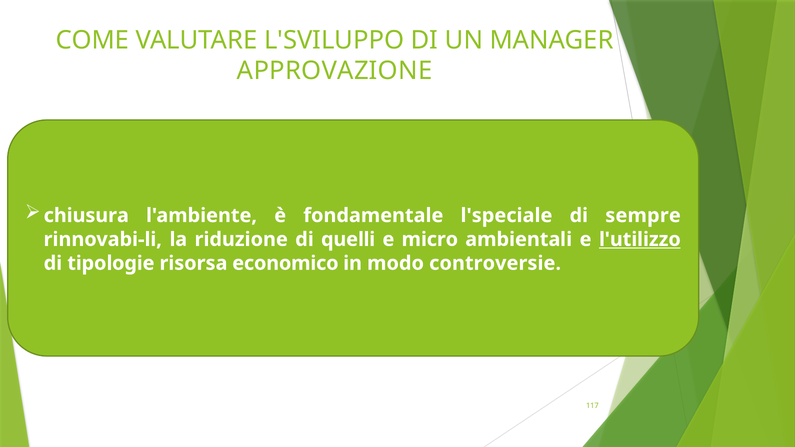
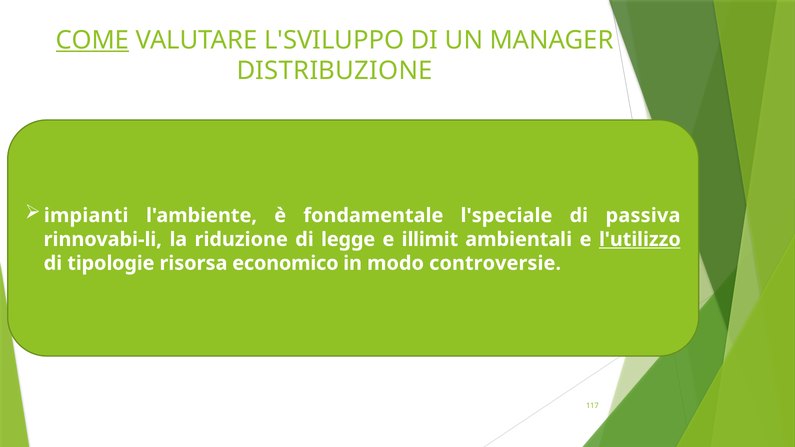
COME underline: none -> present
APPROVAZIONE: APPROVAZIONE -> DISTRIBUZIONE
chiusura: chiusura -> impianti
sempre: sempre -> passiva
quelli: quelli -> legge
micro: micro -> illimit
